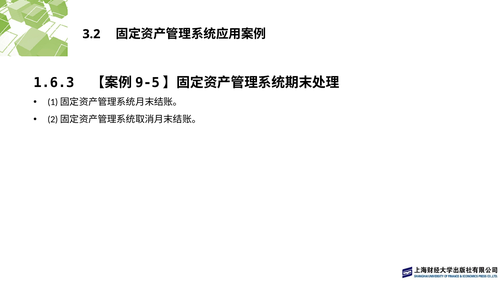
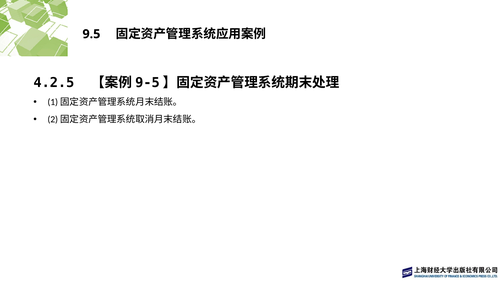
3.2: 3.2 -> 9.5
1.6.3: 1.6.3 -> 4.2.5
